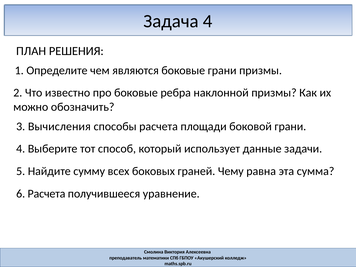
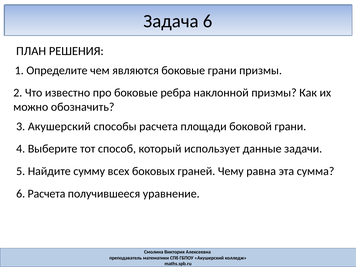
Задача 4: 4 -> 6
3 Вычисления: Вычисления -> Акушерский
